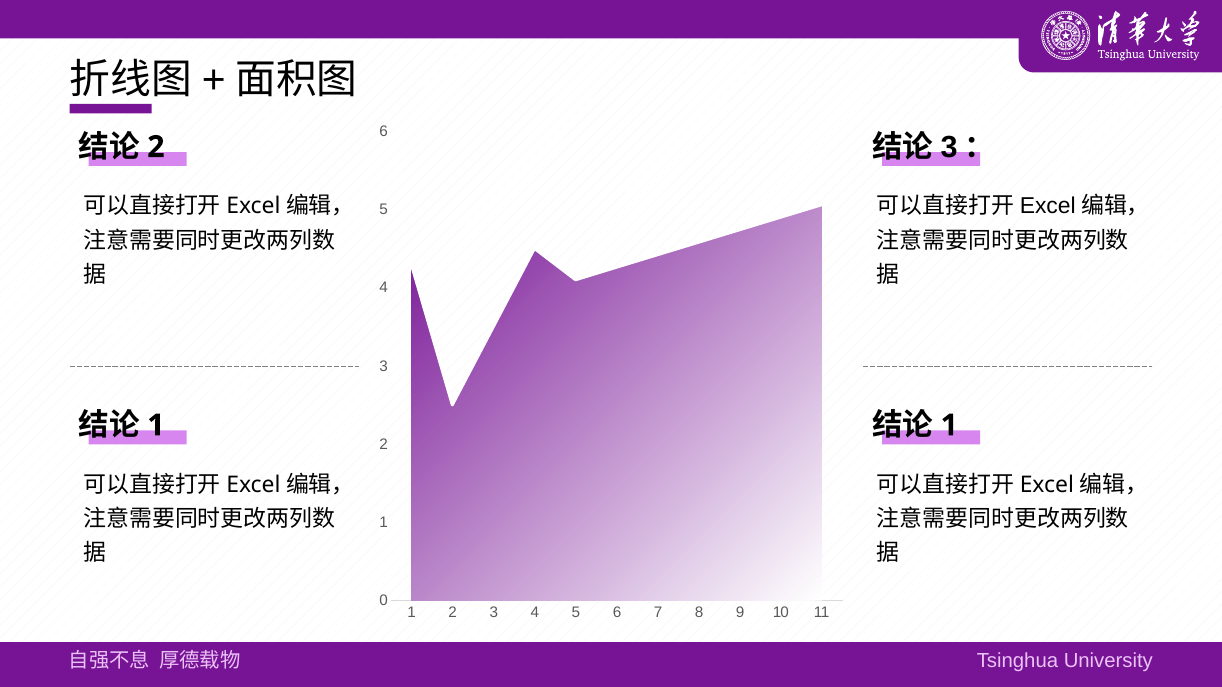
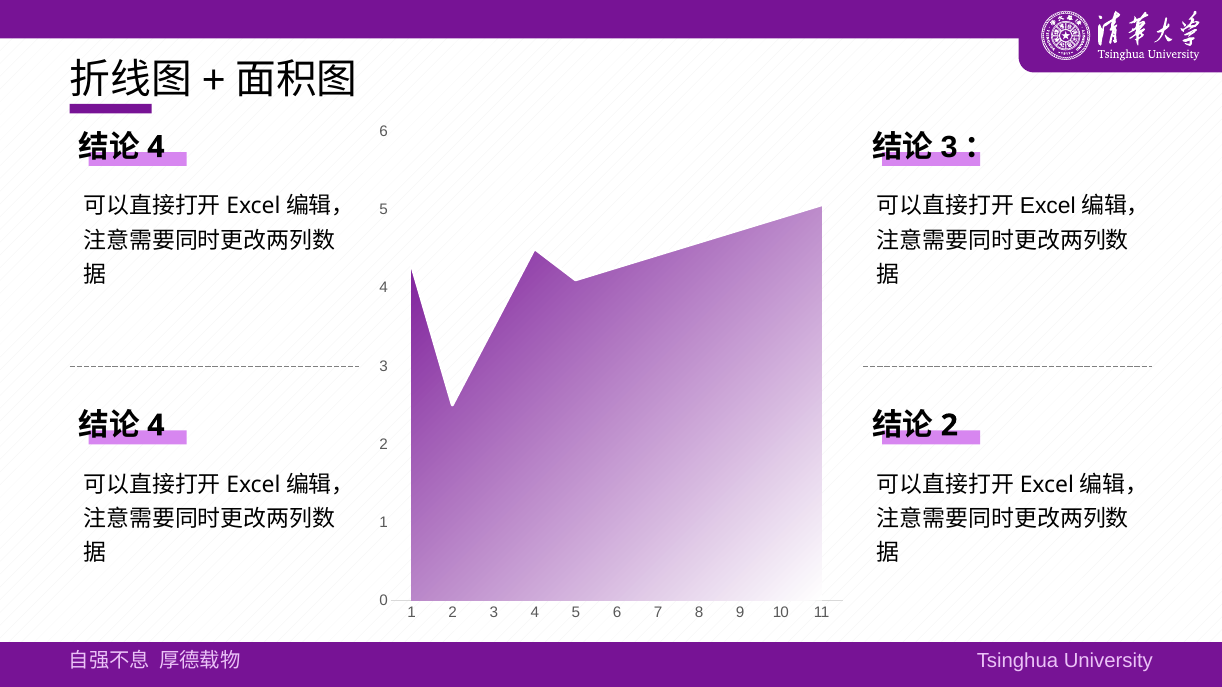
2 at (156, 147): 2 -> 4
1 at (156, 426): 1 -> 4
1 at (949, 426): 1 -> 2
